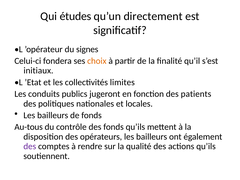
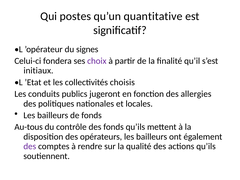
études: études -> postes
directement: directement -> quantitative
choix colour: orange -> purple
limites: limites -> choisis
patients: patients -> allergies
